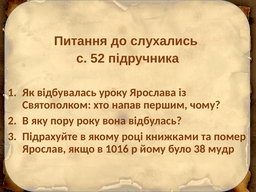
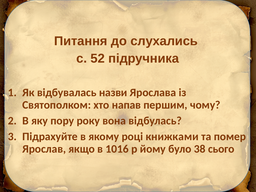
уроку: уроку -> назви
мудр: мудр -> сього
